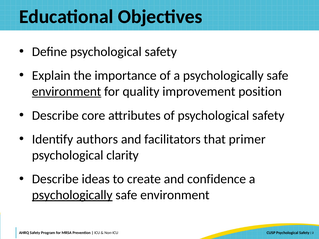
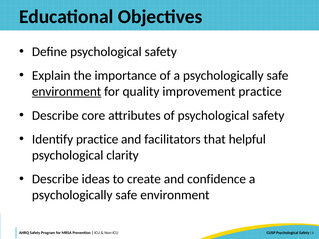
improvement position: position -> practice
Identify authors: authors -> practice
primer: primer -> helpful
psychologically at (72, 195) underline: present -> none
